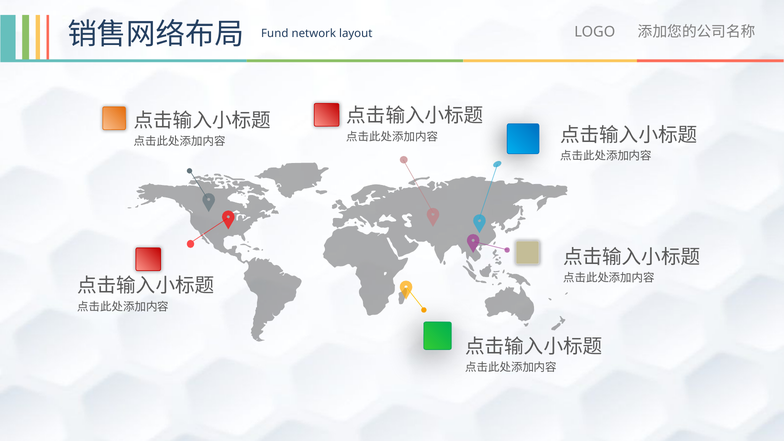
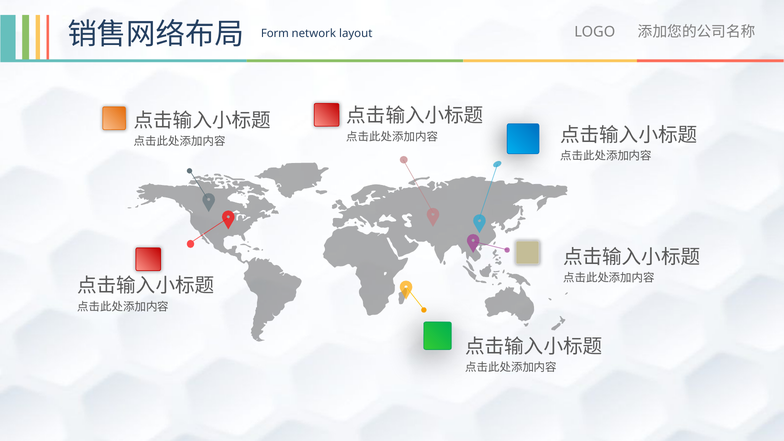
Fund: Fund -> Form
